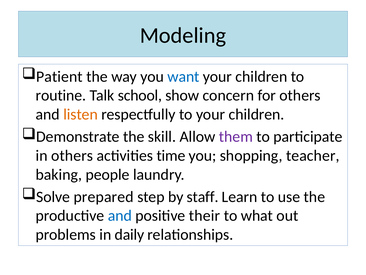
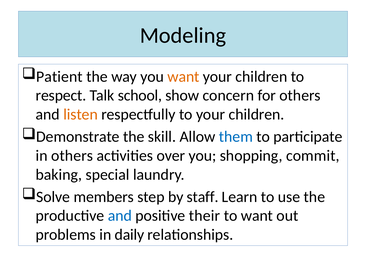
want at (183, 76) colour: blue -> orange
routine: routine -> respect
them colour: purple -> blue
time: time -> over
teacher: teacher -> commit
people: people -> special
prepared: prepared -> members
to what: what -> want
